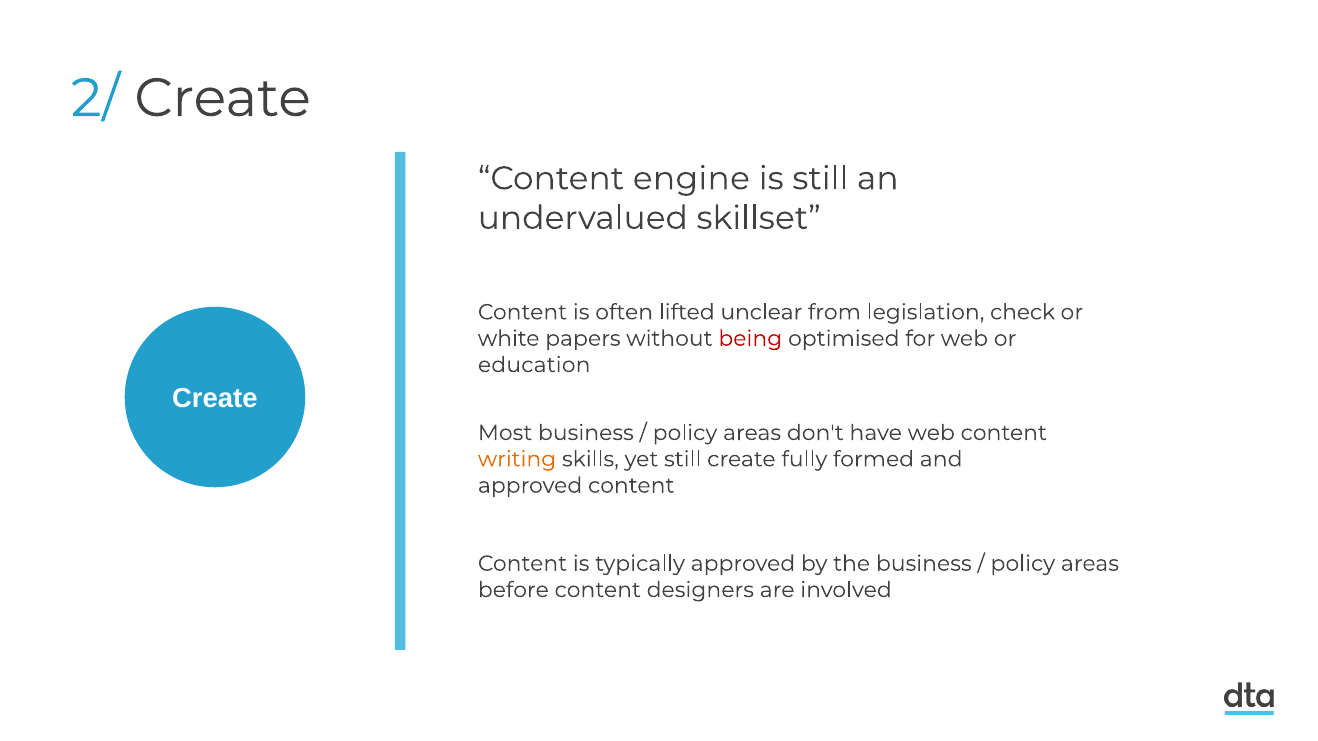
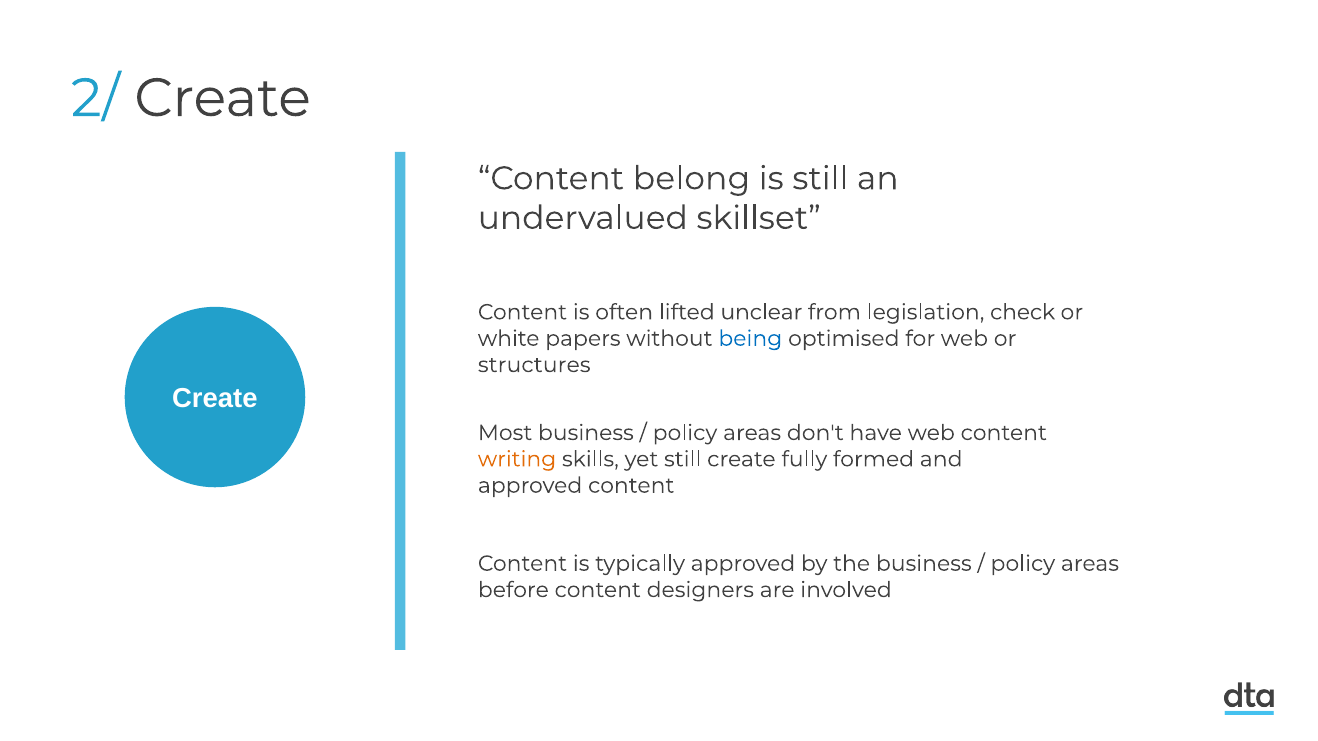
engine: engine -> belong
being colour: red -> blue
education: education -> structures
